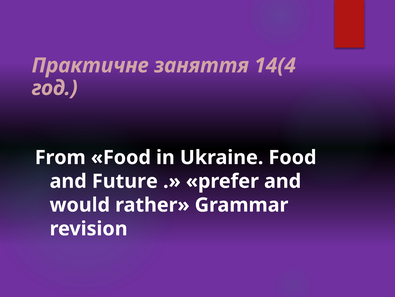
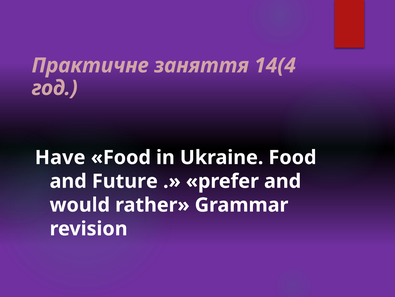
From: From -> Have
